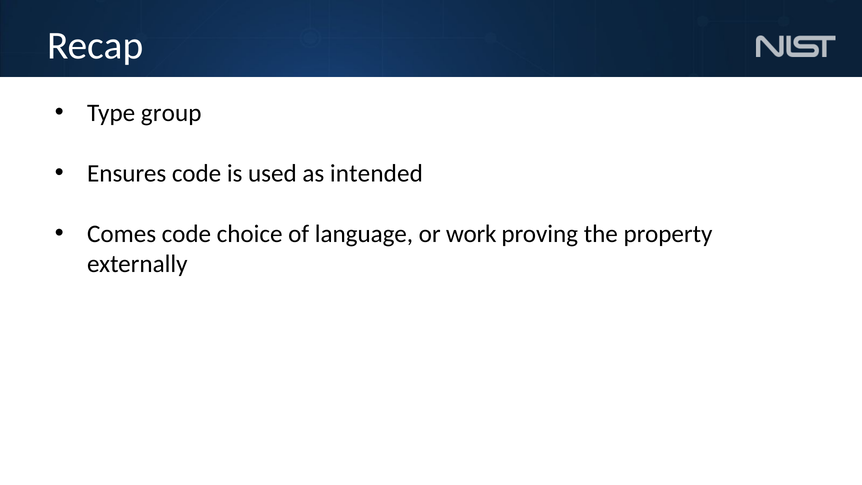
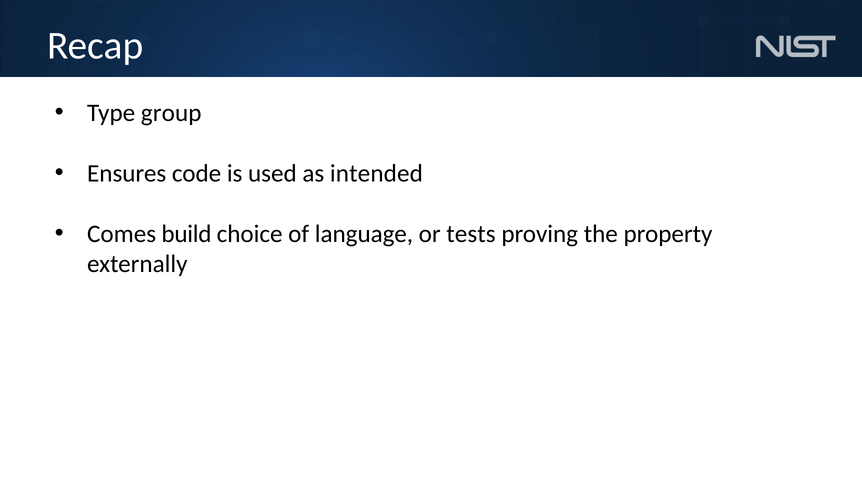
Comes code: code -> build
work: work -> tests
